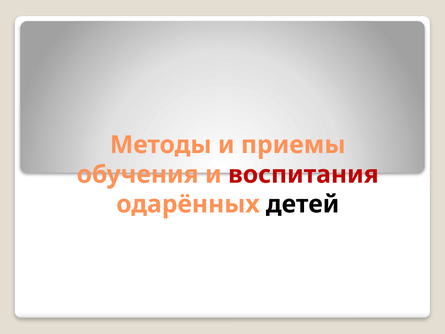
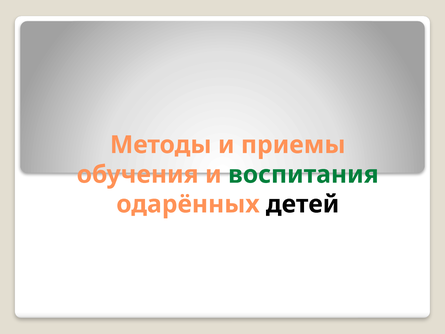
воспитания colour: red -> green
